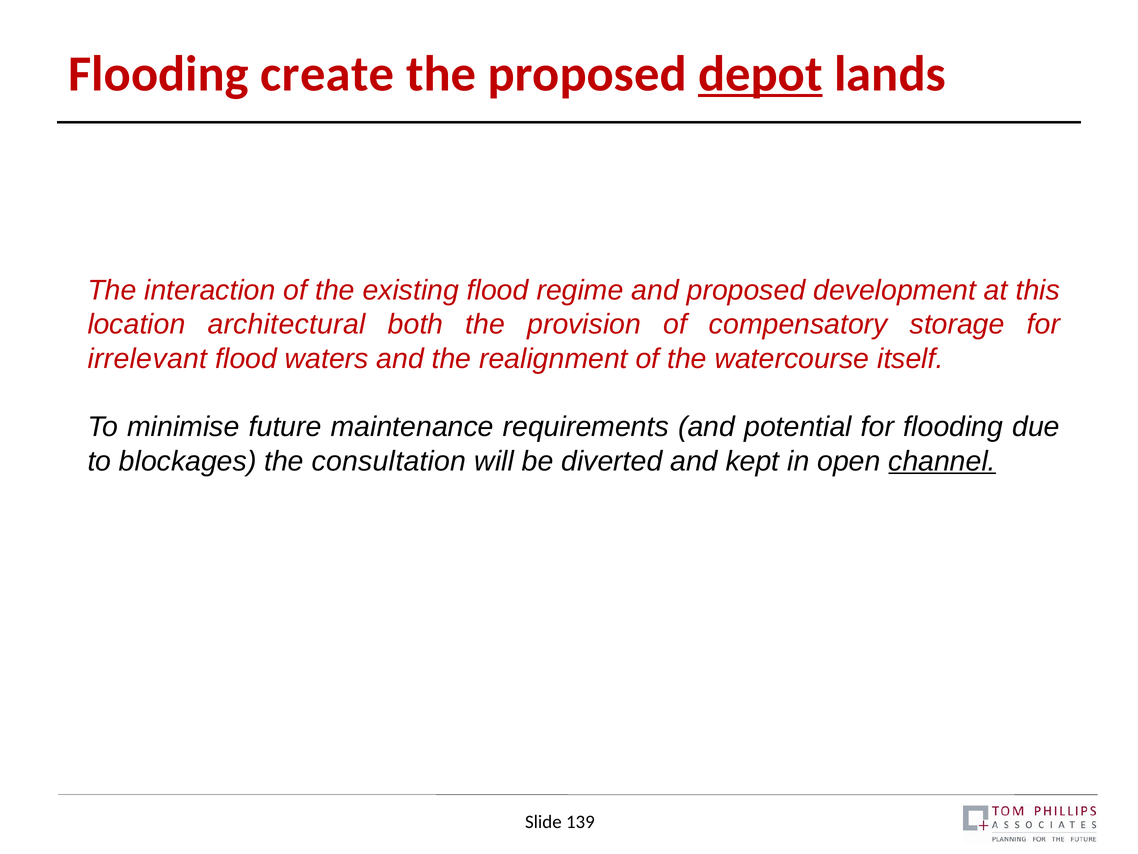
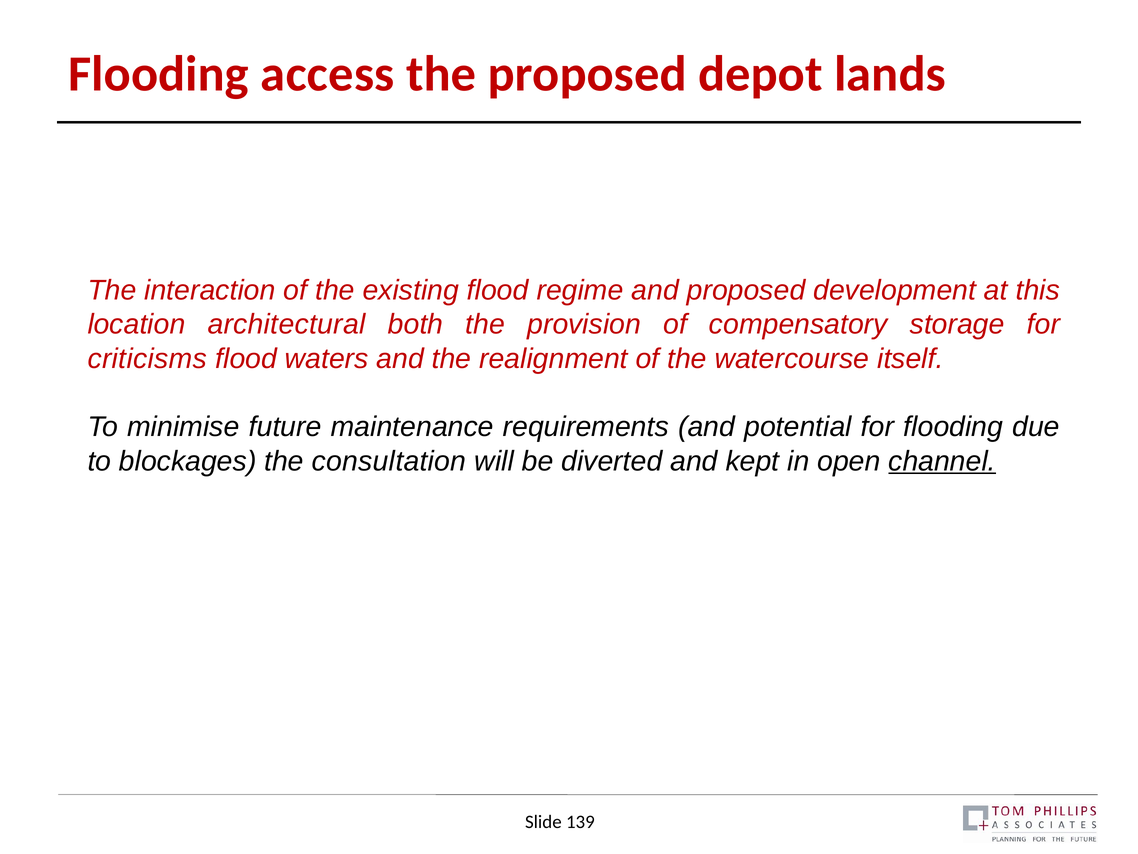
create: create -> access
depot underline: present -> none
irrelevant: irrelevant -> criticisms
